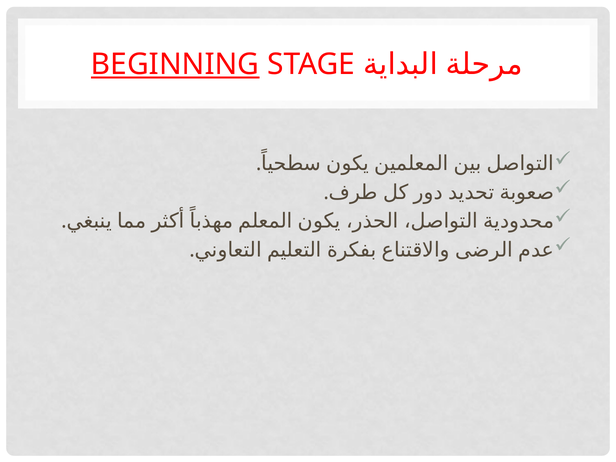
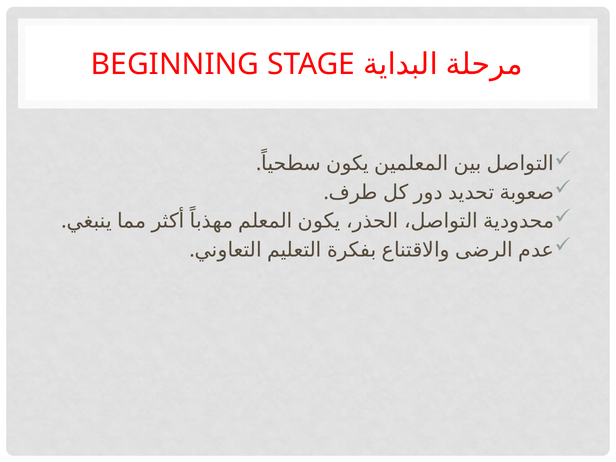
BEGINNING underline: present -> none
